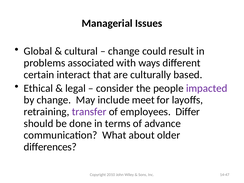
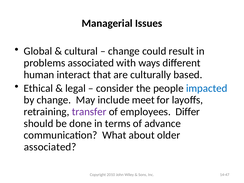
certain: certain -> human
impacted colour: purple -> blue
differences at (50, 147): differences -> associated
